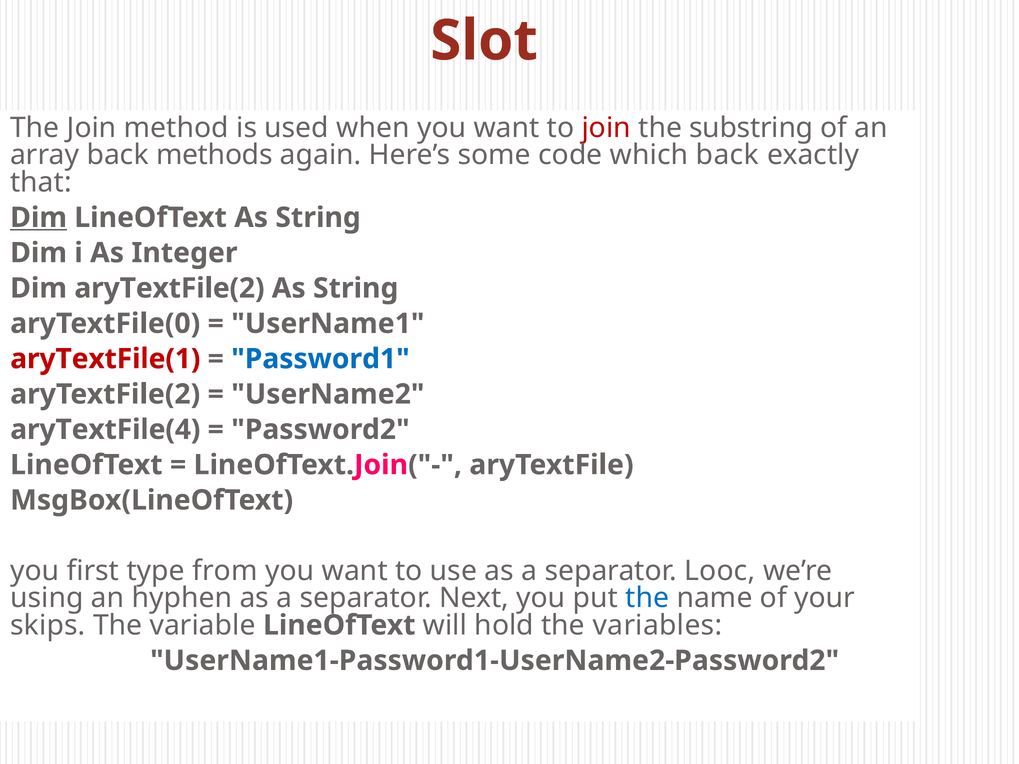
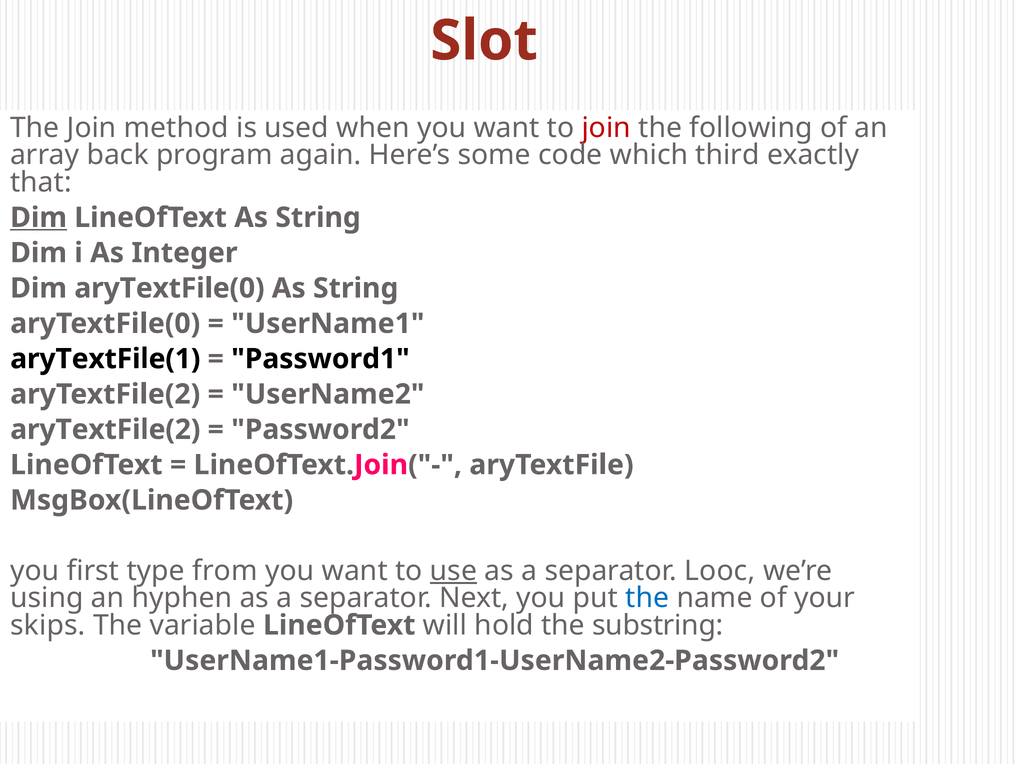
substring: substring -> following
methods: methods -> program
which back: back -> third
Dim aryTextFile(2: aryTextFile(2 -> aryTextFile(0
aryTextFile(1 colour: red -> black
Password1 colour: blue -> black
aryTextFile(4 at (105, 430): aryTextFile(4 -> aryTextFile(2
use underline: none -> present
variables: variables -> substring
